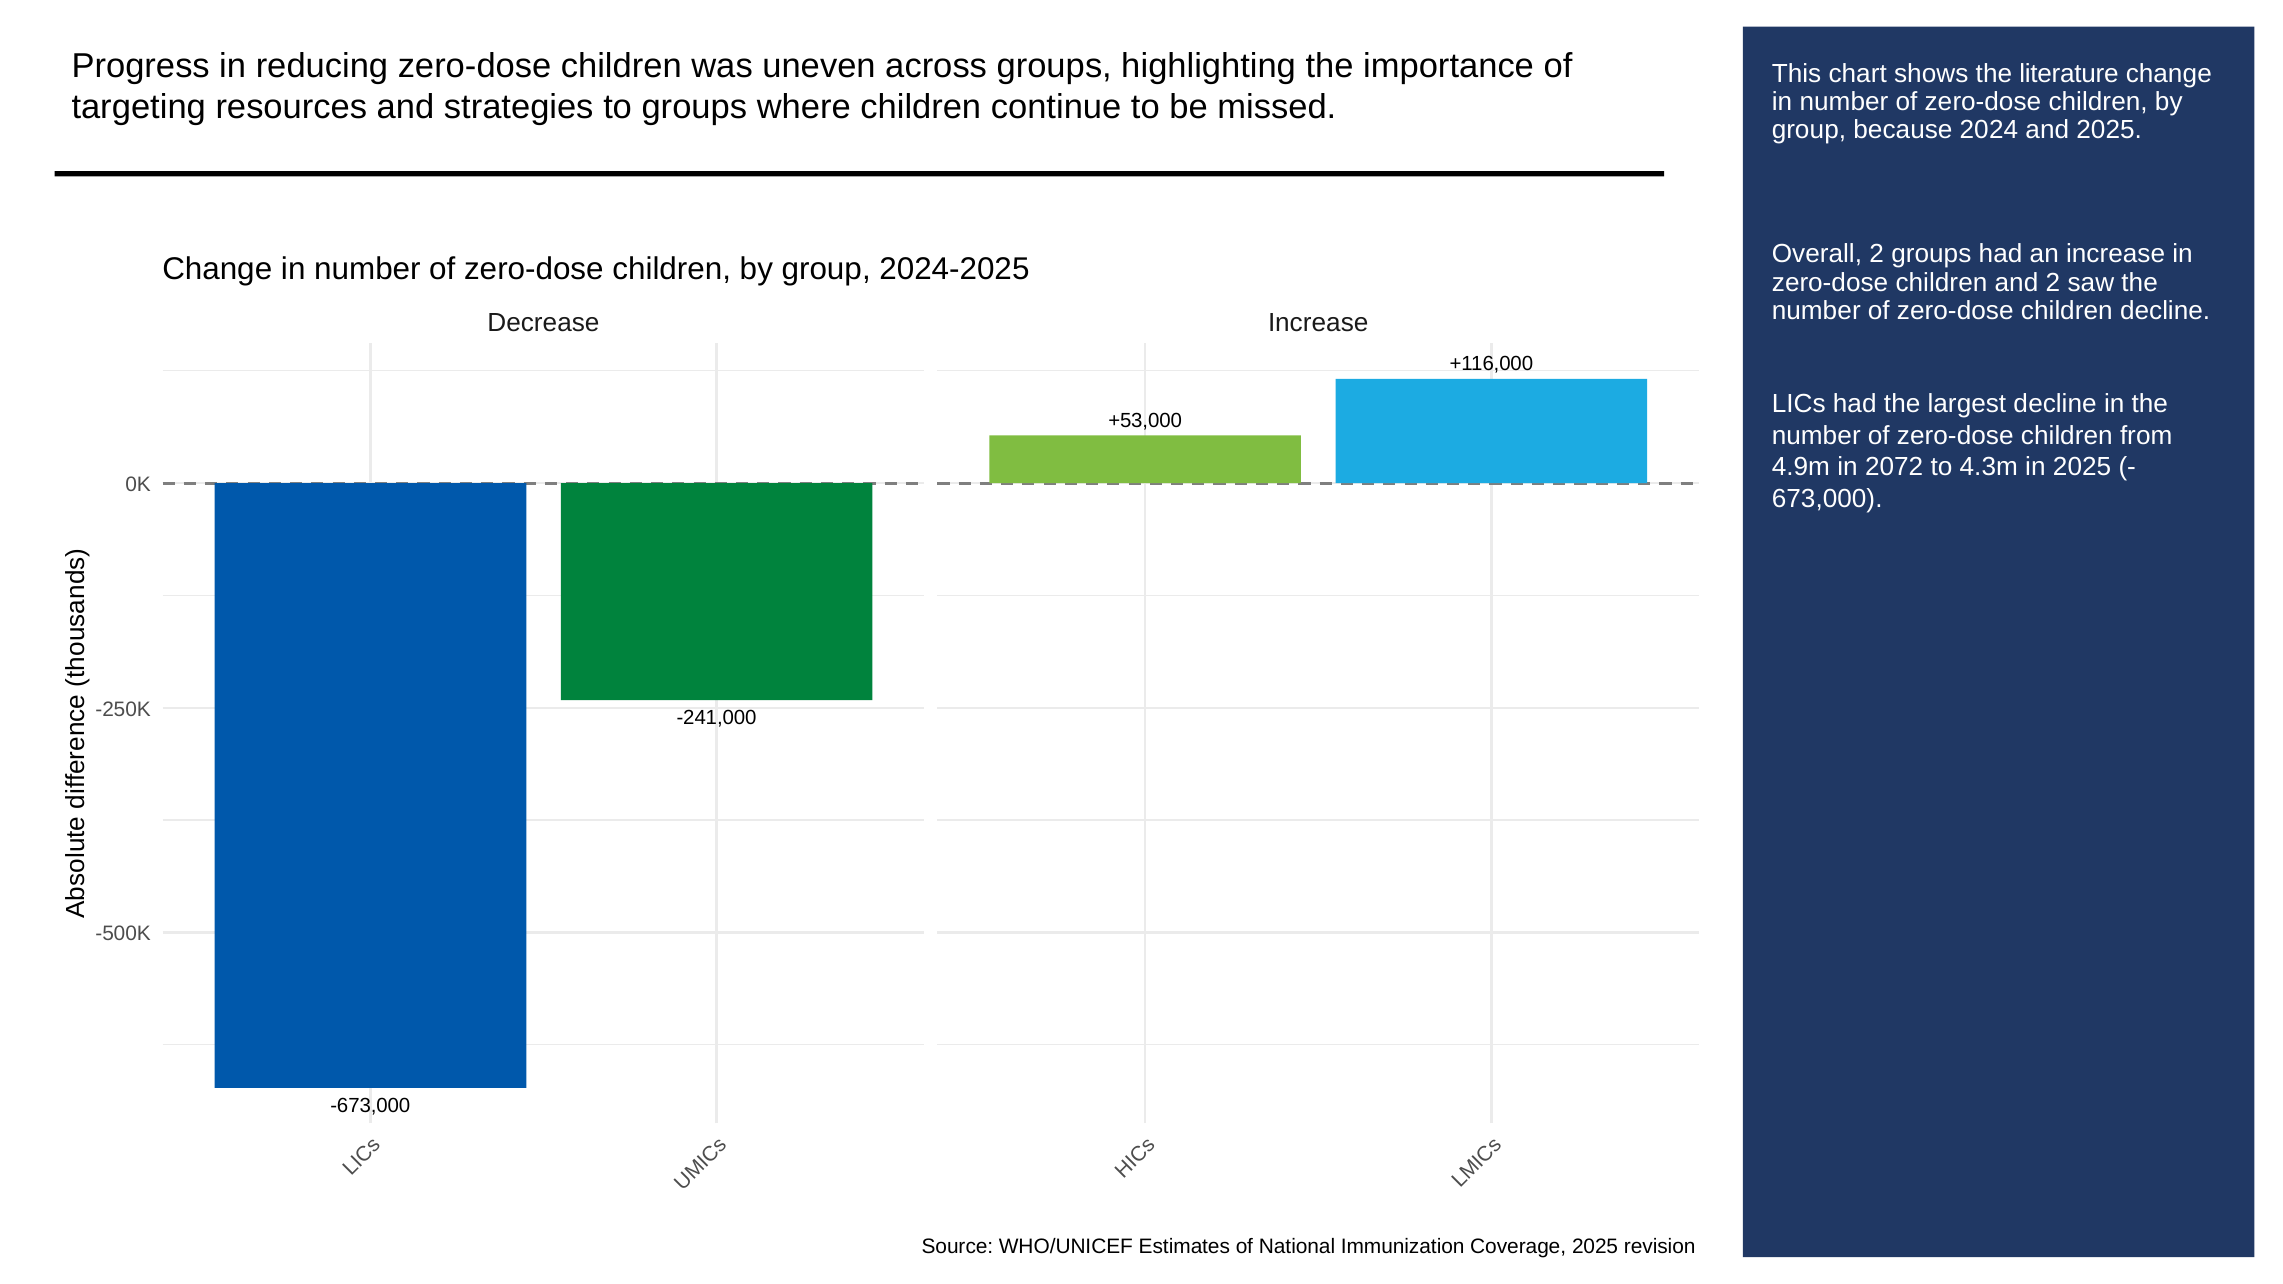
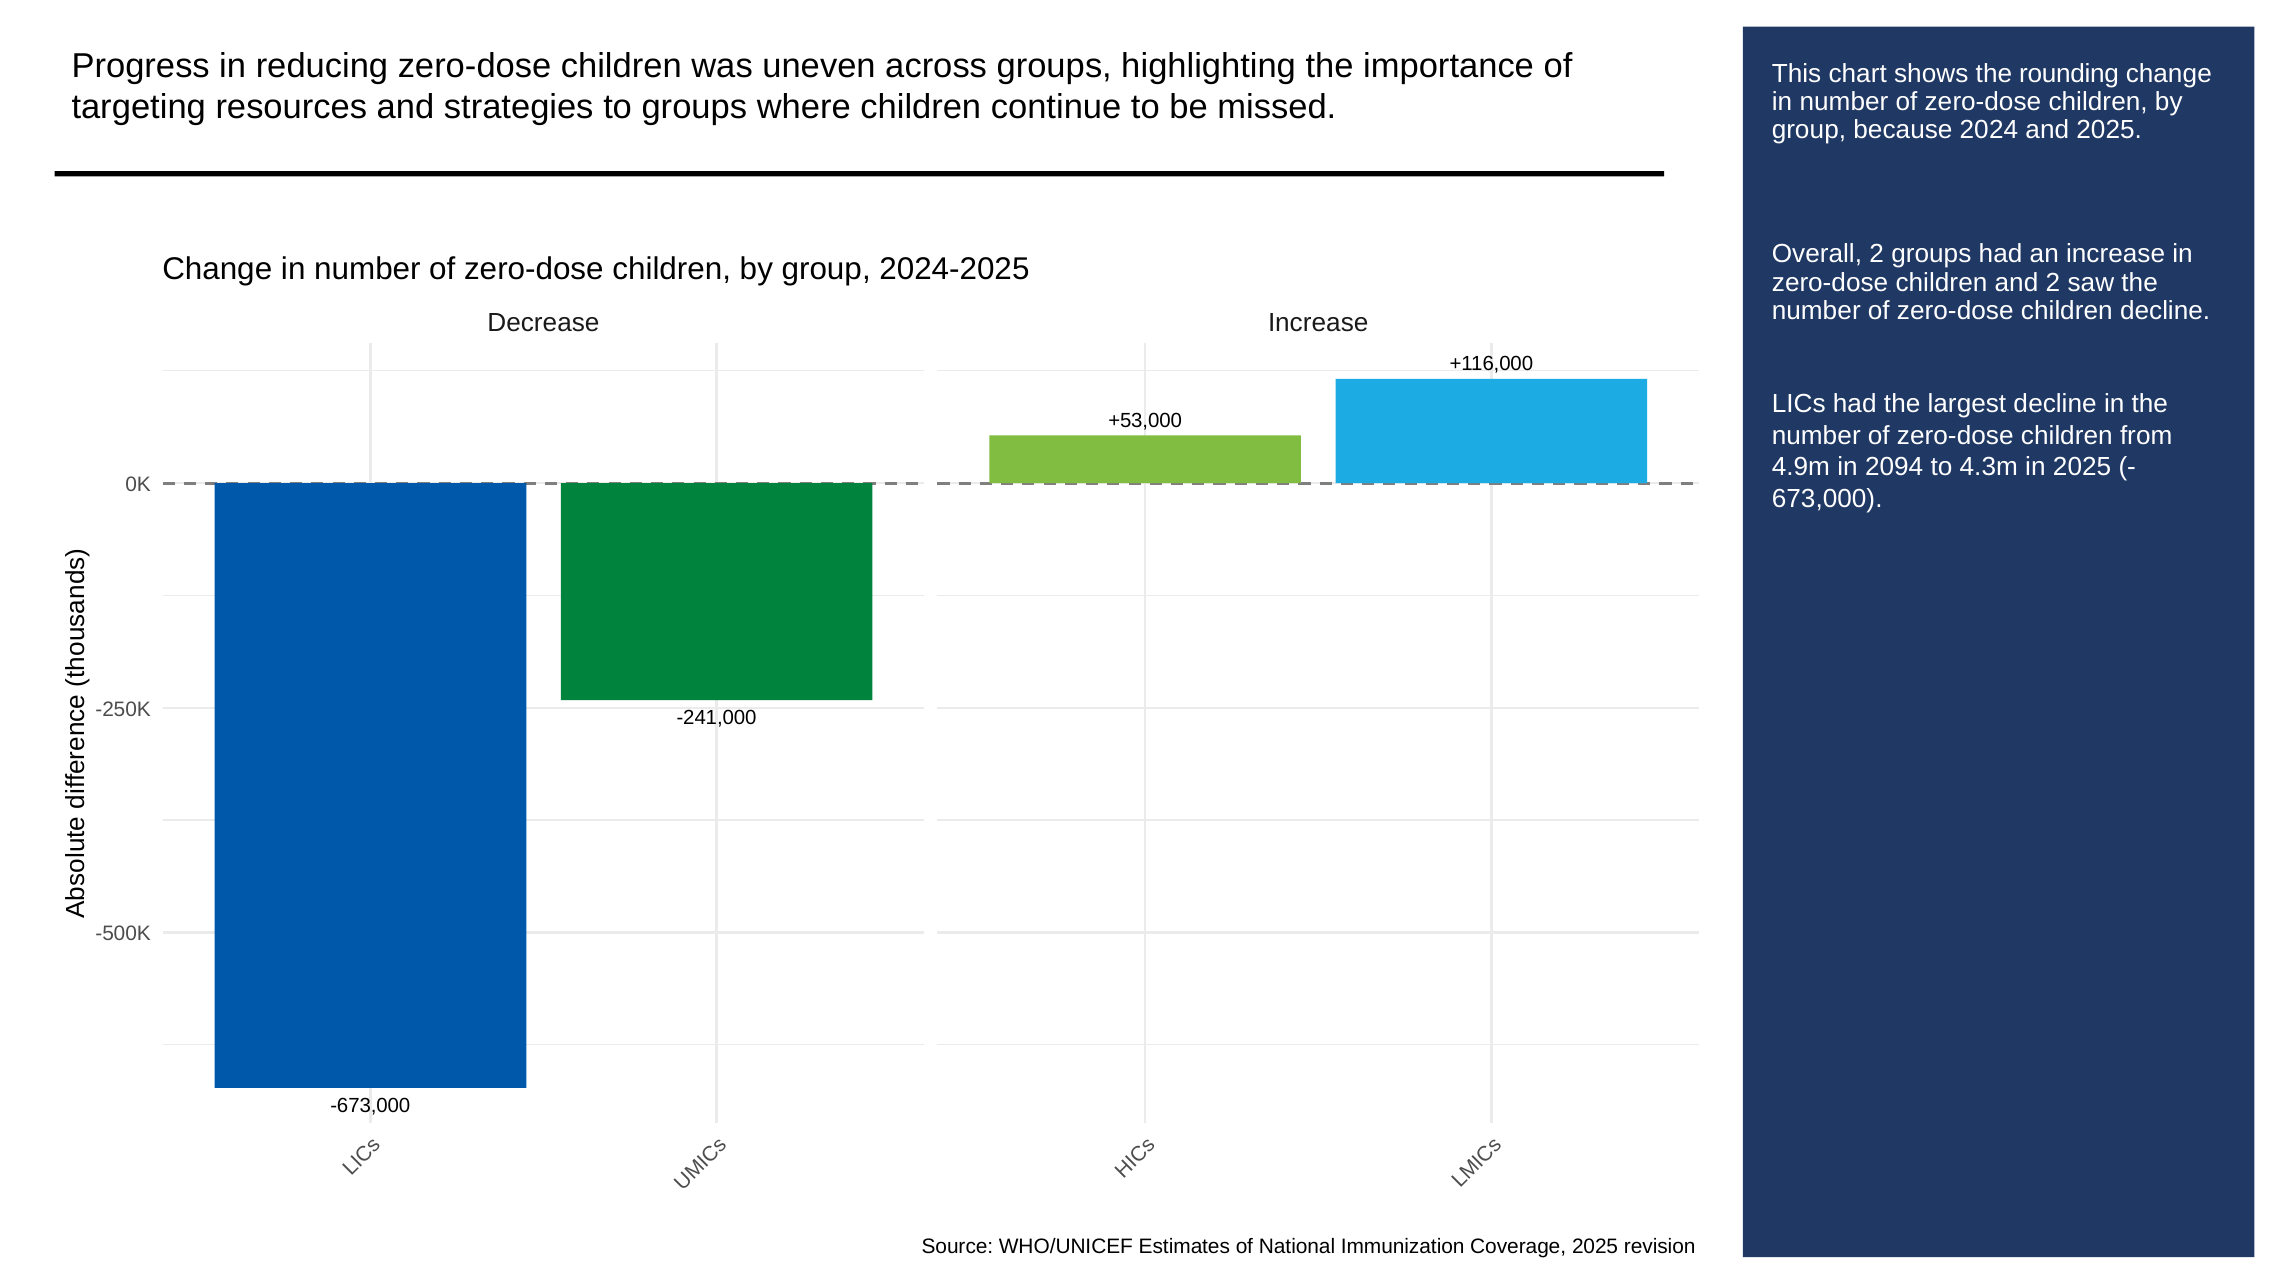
literature: literature -> rounding
2072: 2072 -> 2094
